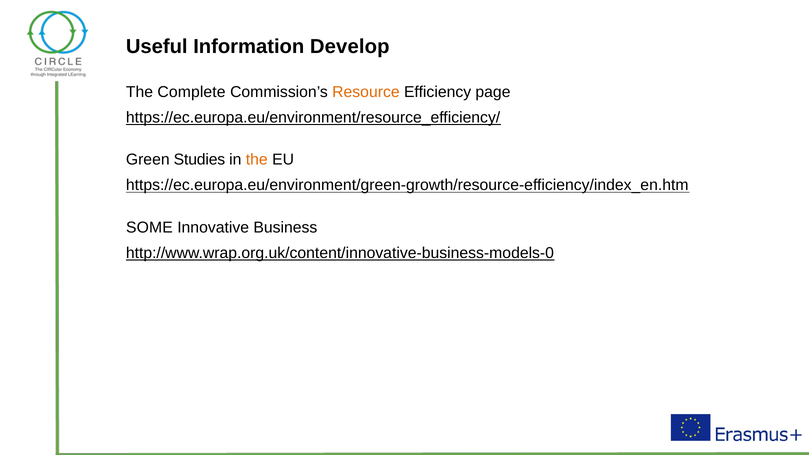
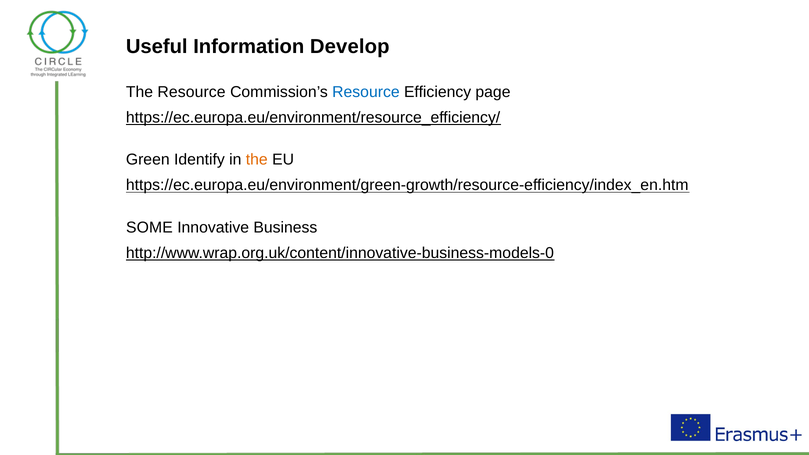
The Complete: Complete -> Resource
Resource at (366, 92) colour: orange -> blue
Studies: Studies -> Identify
